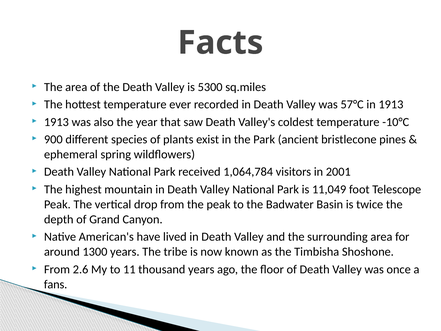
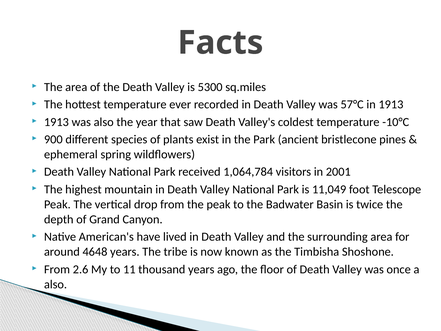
1300: 1300 -> 4648
fans at (56, 284): fans -> also
